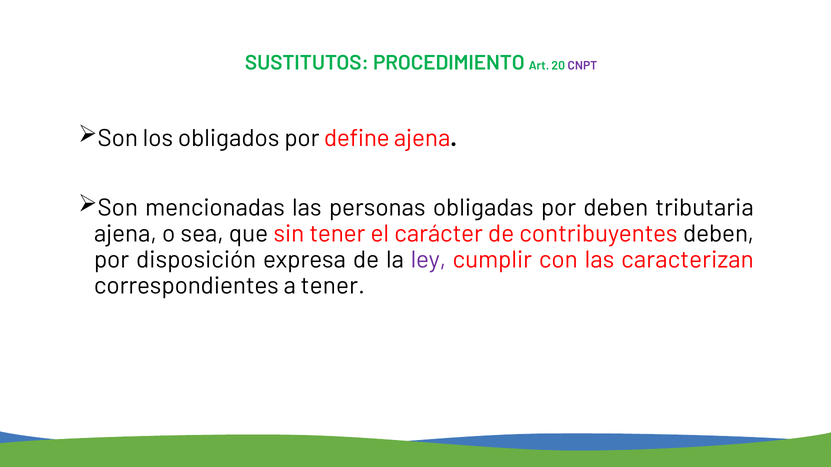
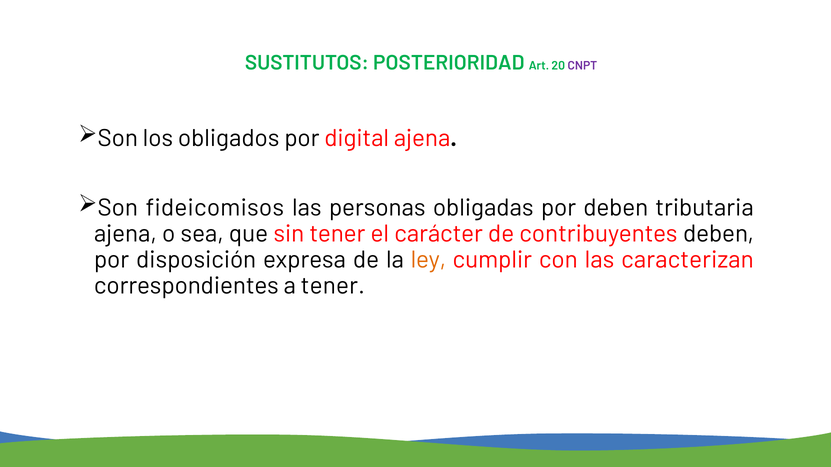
PROCEDIMIENTO: PROCEDIMIENTO -> POSTERIORIDAD
define: define -> digital
mencionadas: mencionadas -> fideicomisos
ley colour: purple -> orange
